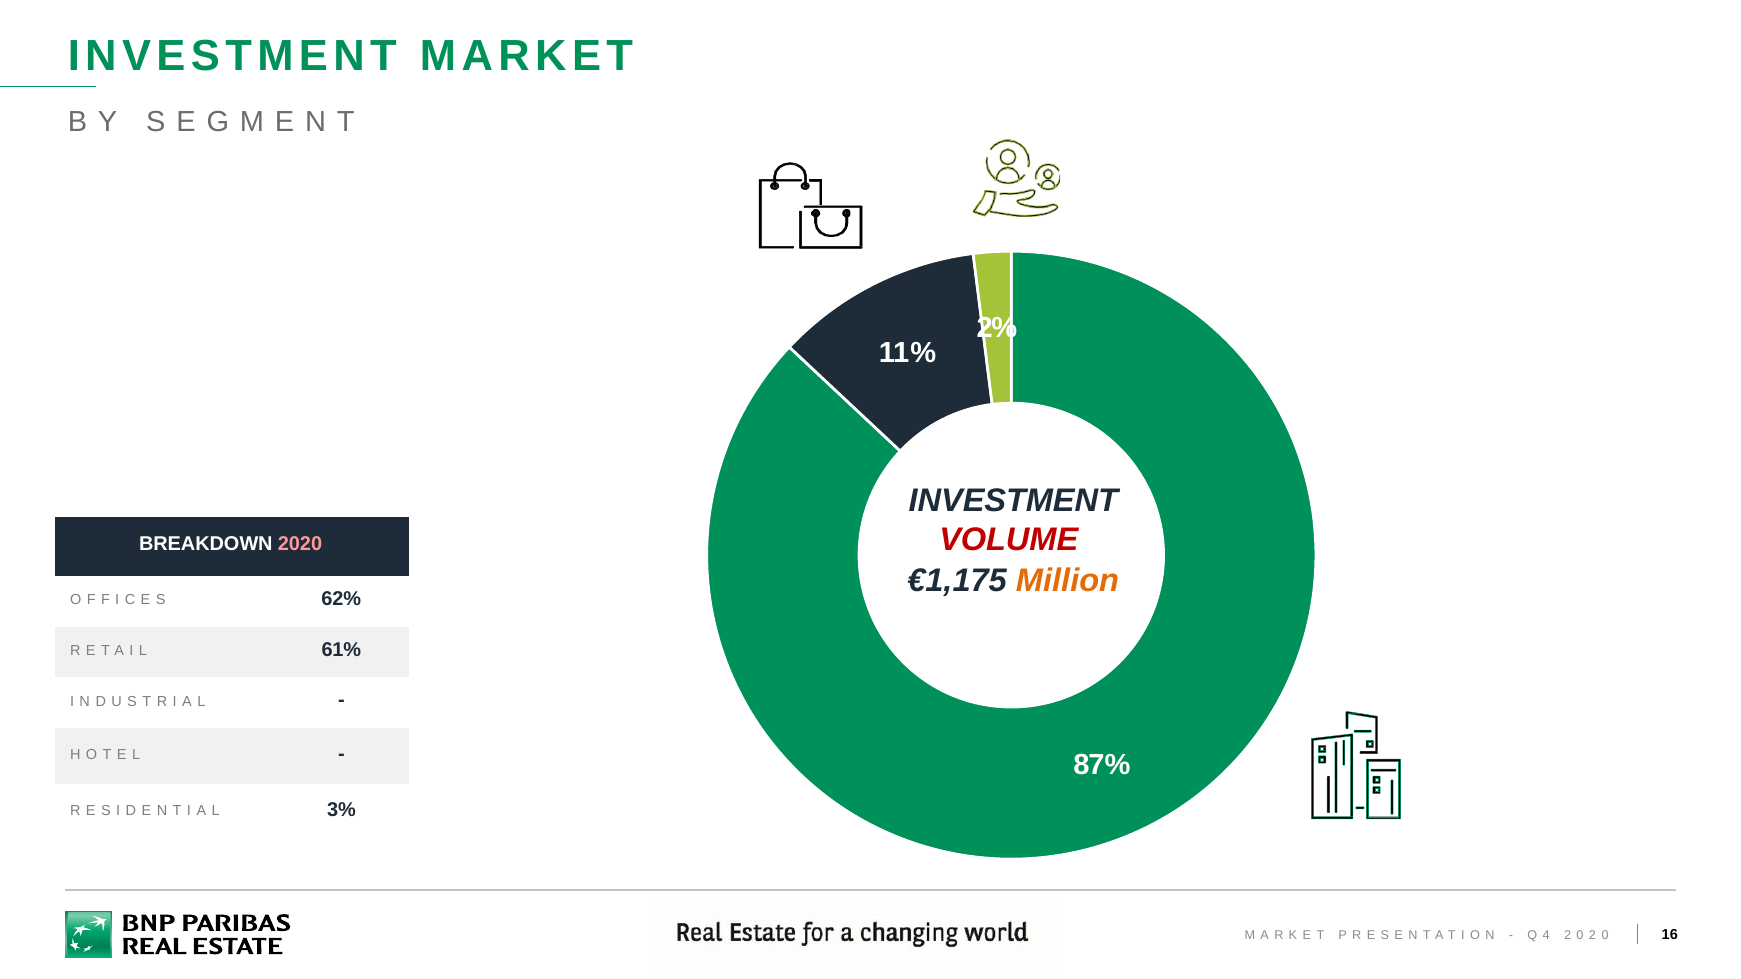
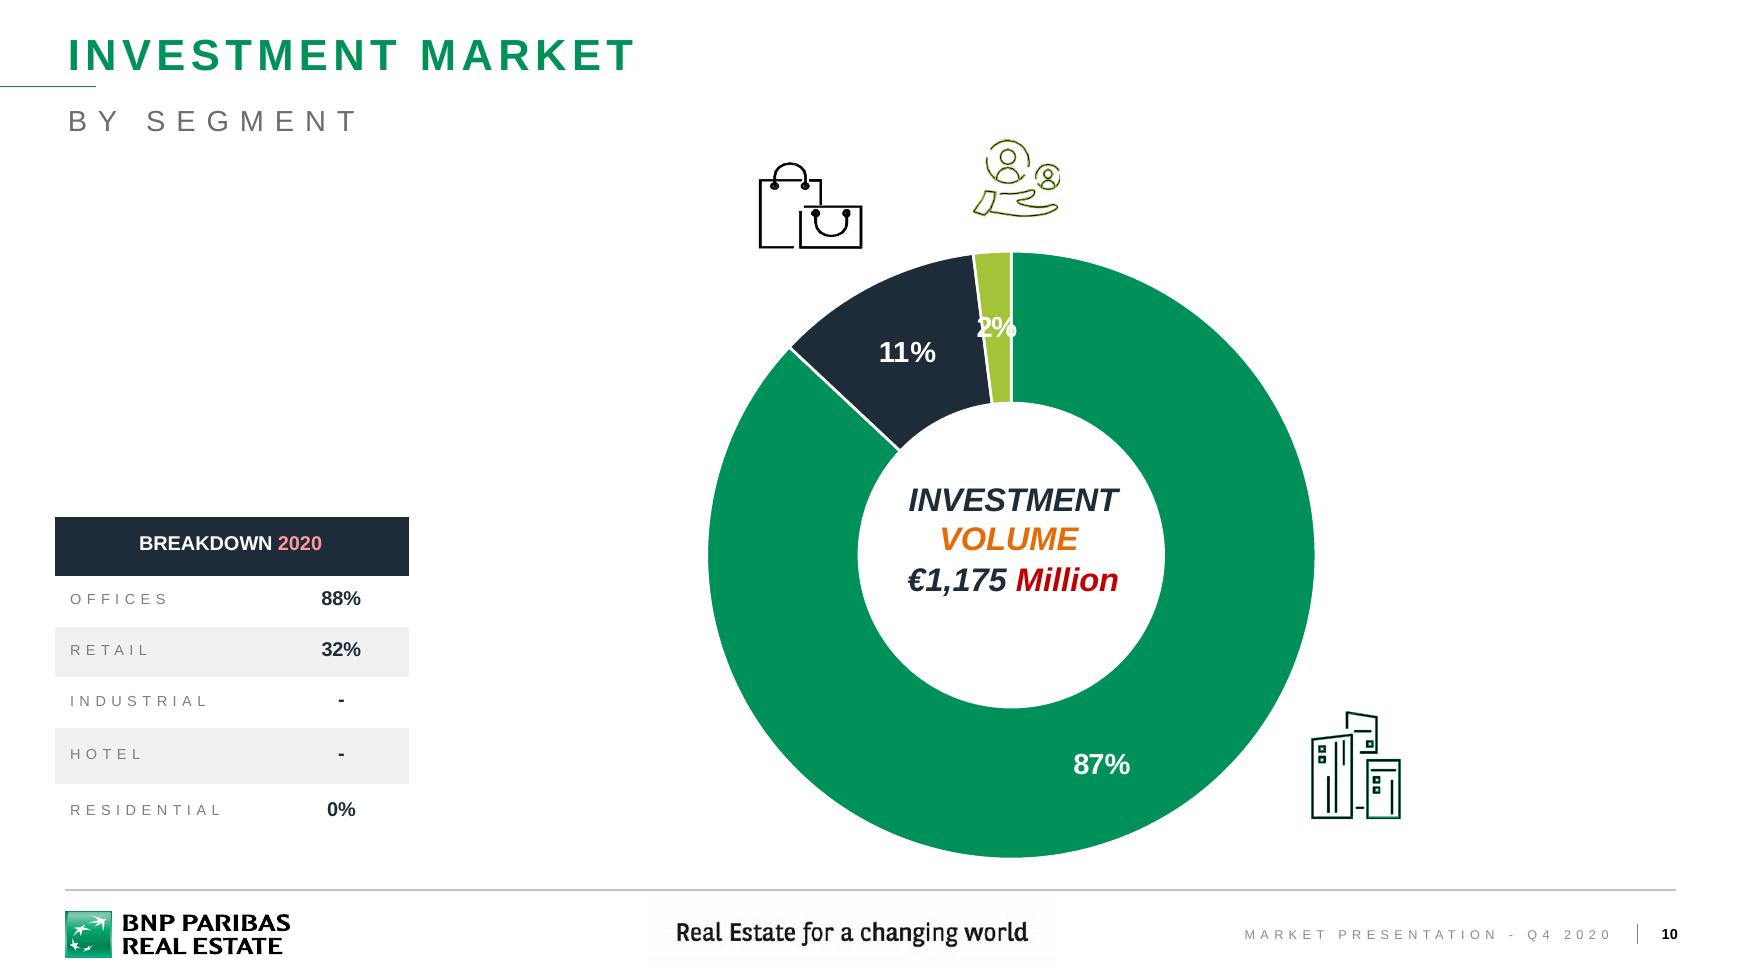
VOLUME colour: red -> orange
Million colour: orange -> red
62%: 62% -> 88%
61%: 61% -> 32%
3%: 3% -> 0%
16: 16 -> 10
